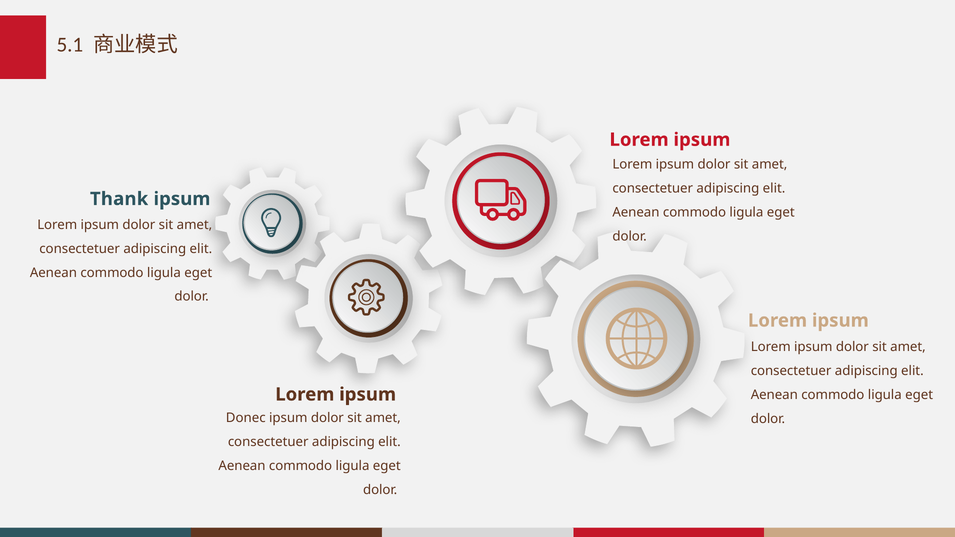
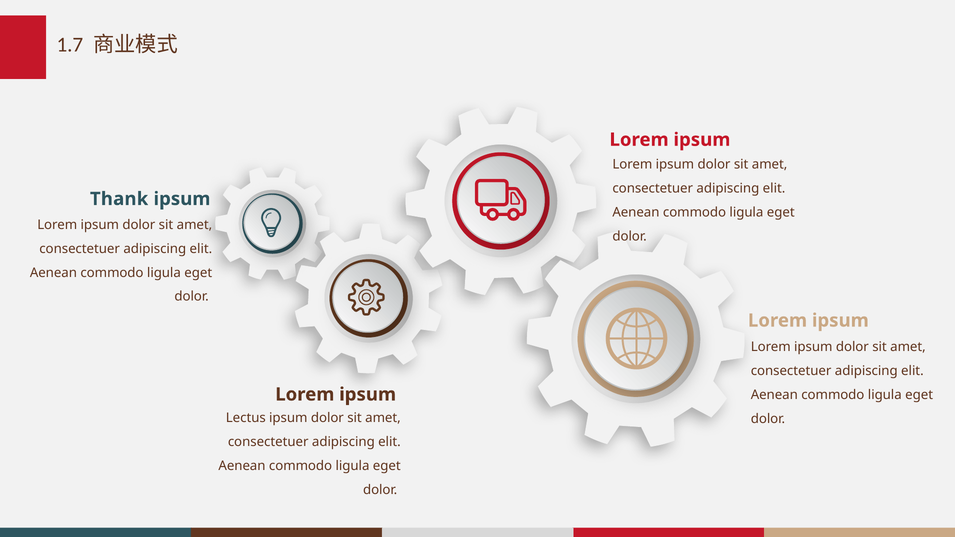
5.1: 5.1 -> 1.7
Donec: Donec -> Lectus
